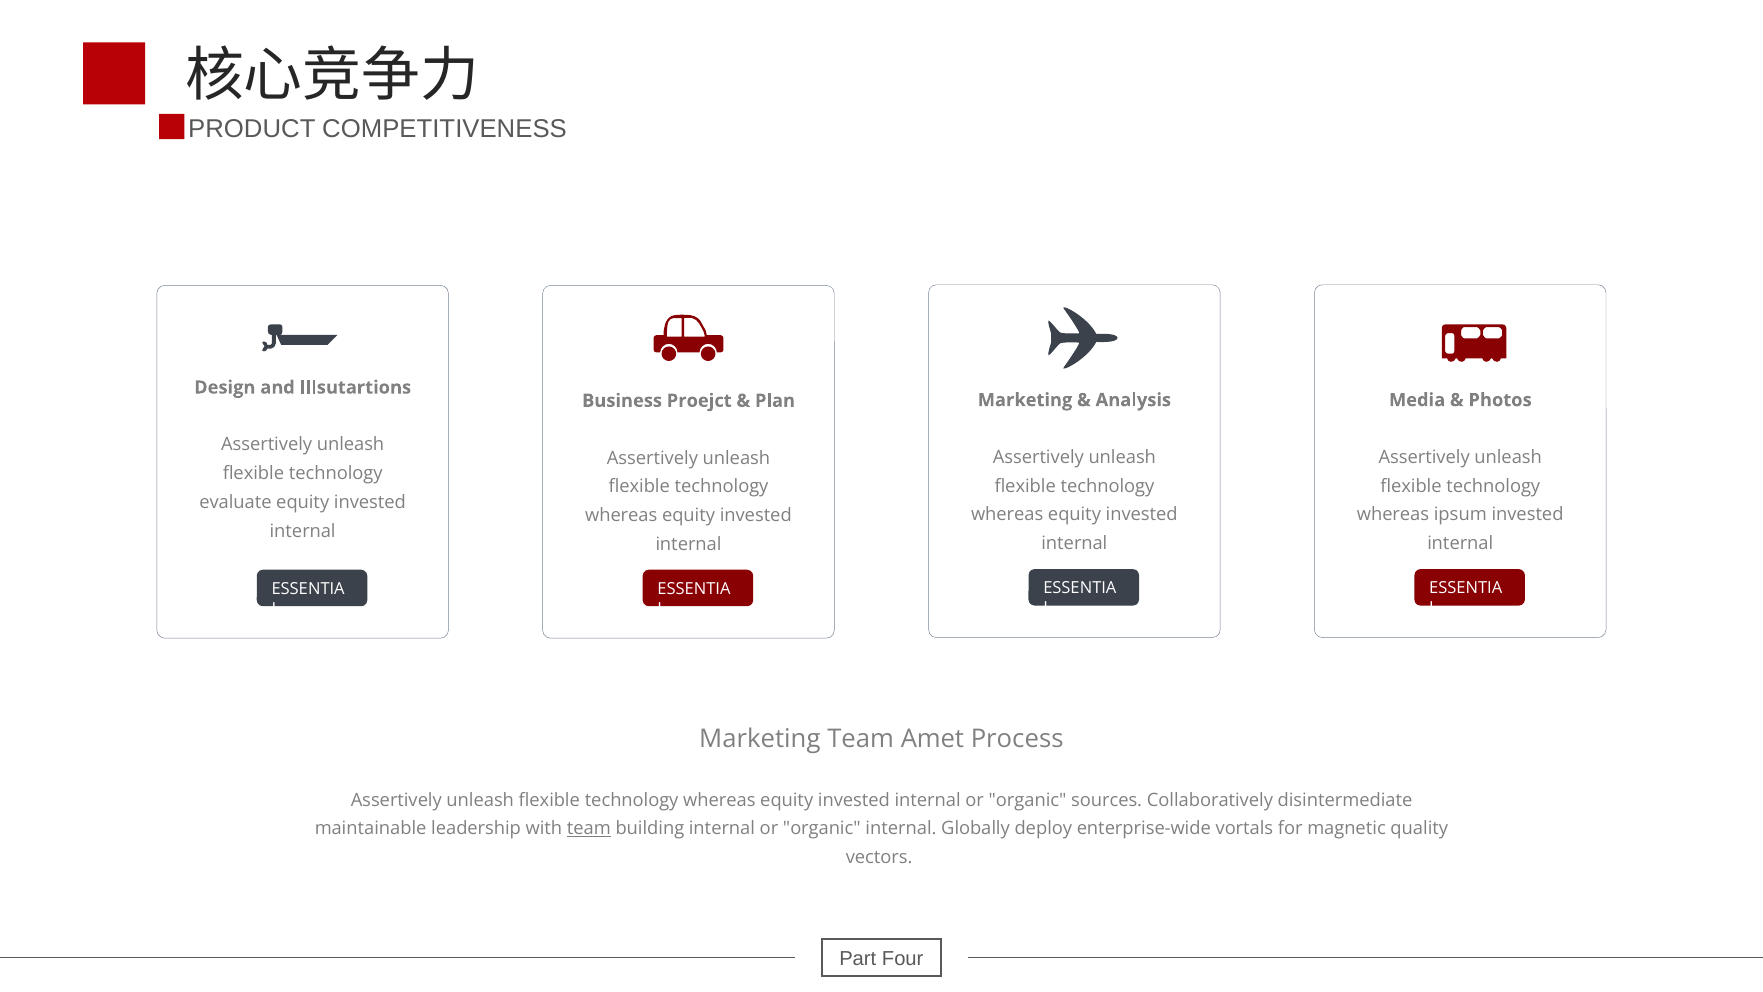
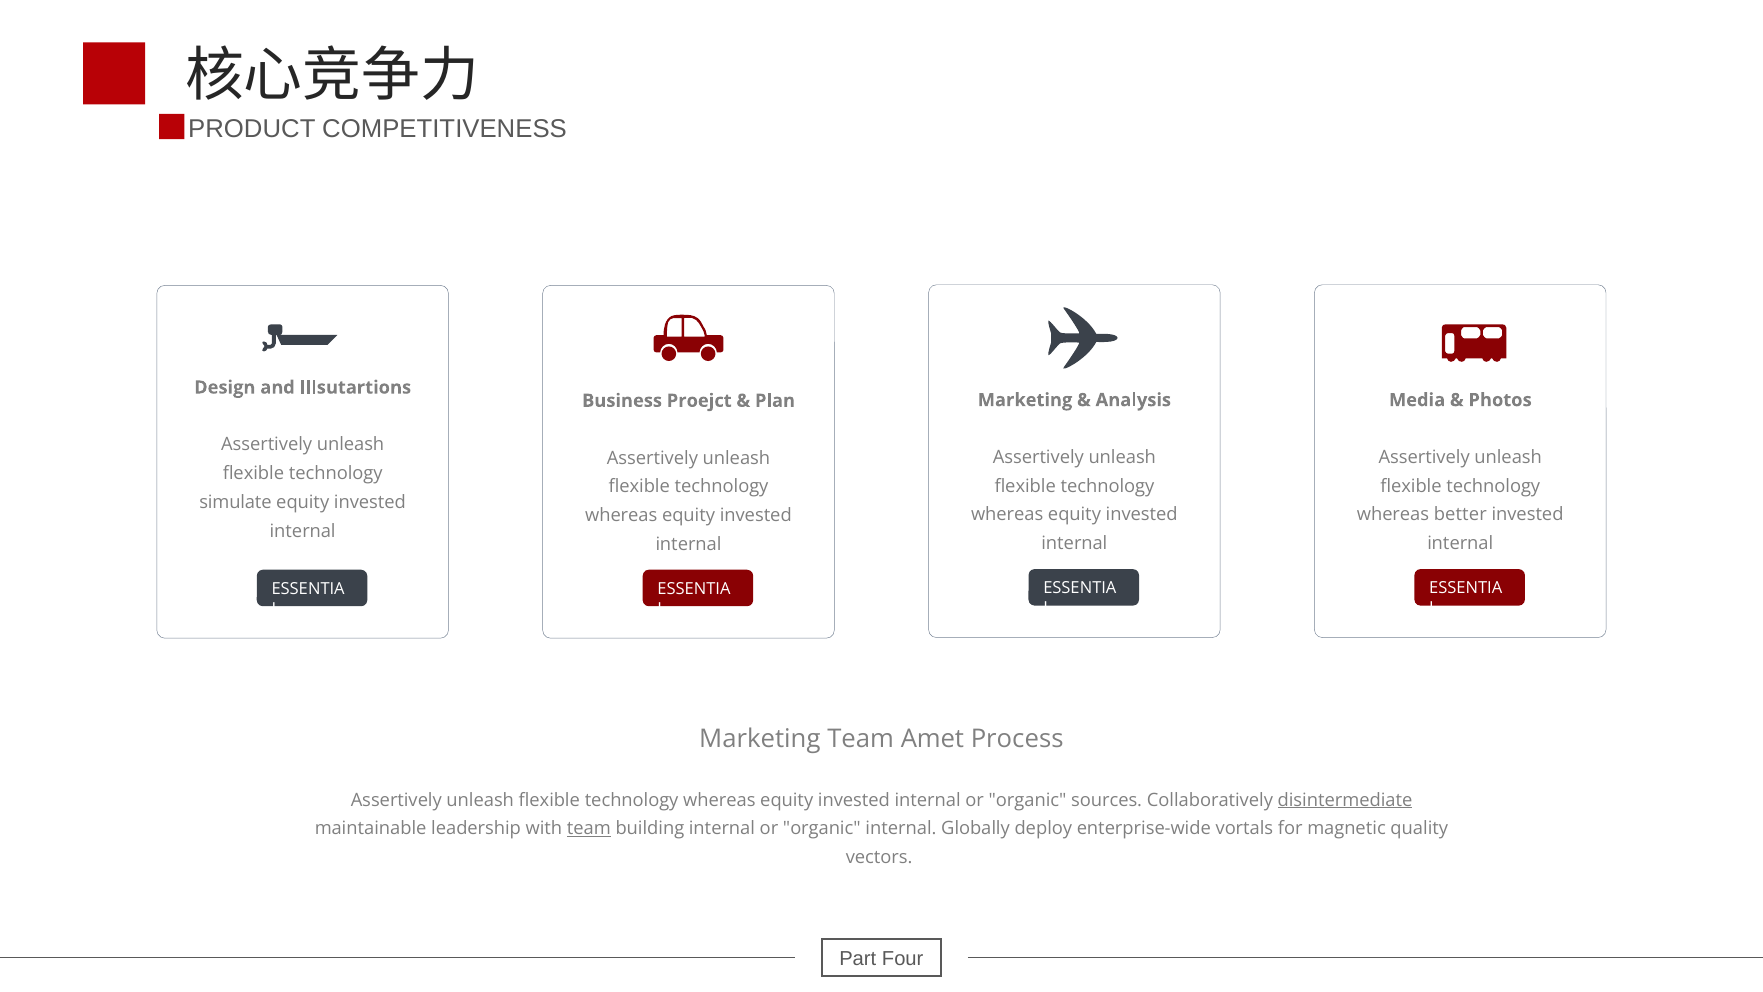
evaluate: evaluate -> simulate
ipsum: ipsum -> better
disintermediate underline: none -> present
